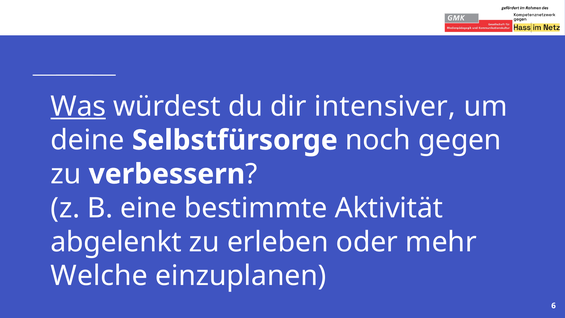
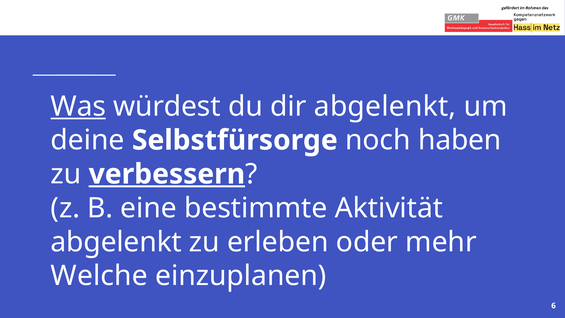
dir intensiver: intensiver -> abgelenkt
gegen: gegen -> haben
verbessern underline: none -> present
